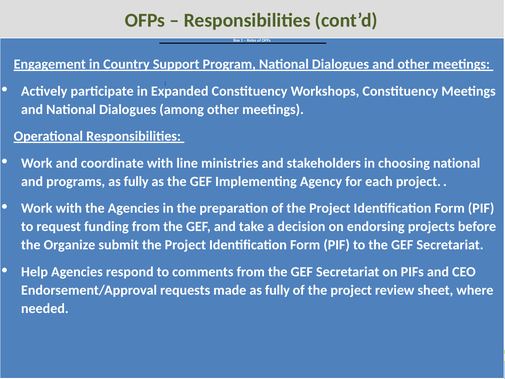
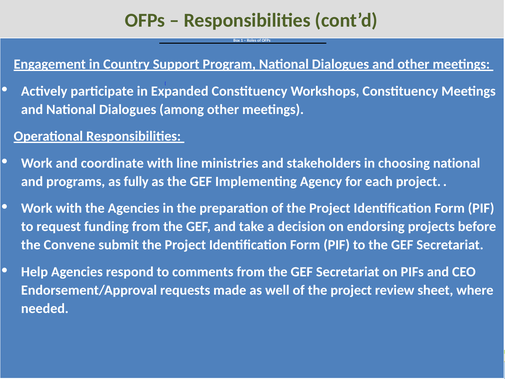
Organize: Organize -> Convene
made as fully: fully -> well
